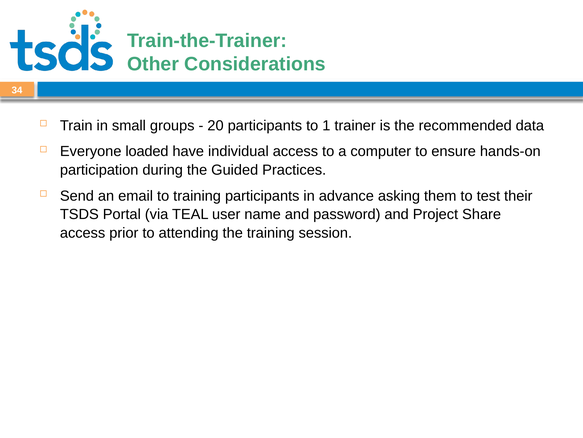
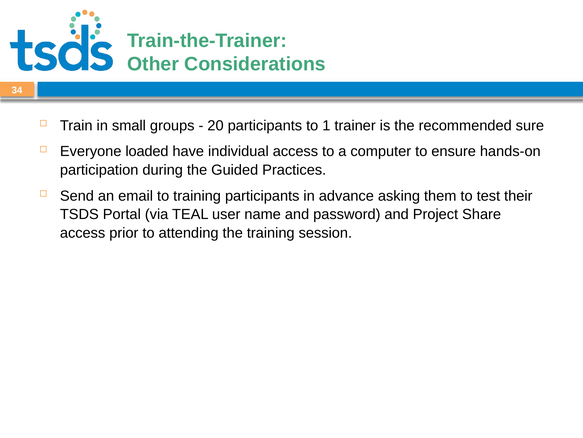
data: data -> sure
